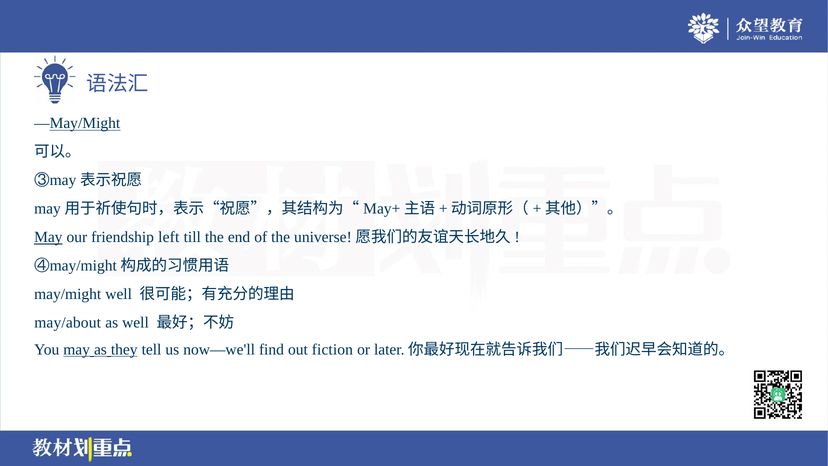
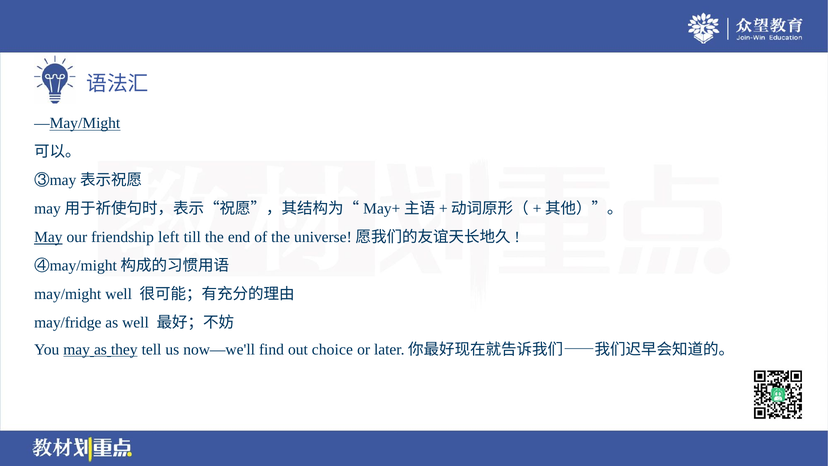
may/about: may/about -> may/fridge
fiction: fiction -> choice
